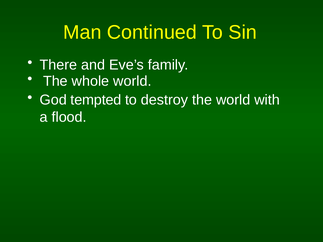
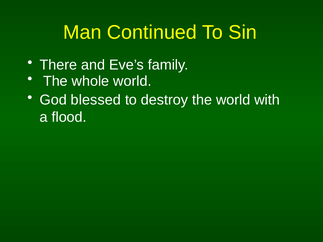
tempted: tempted -> blessed
